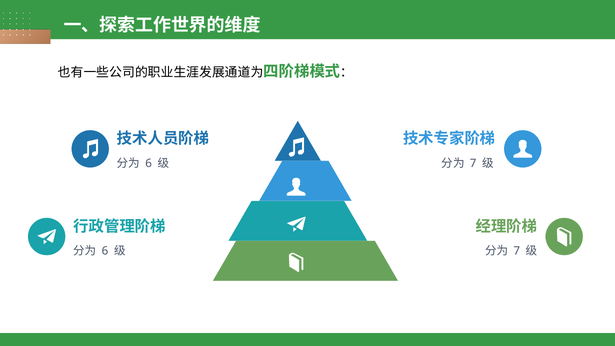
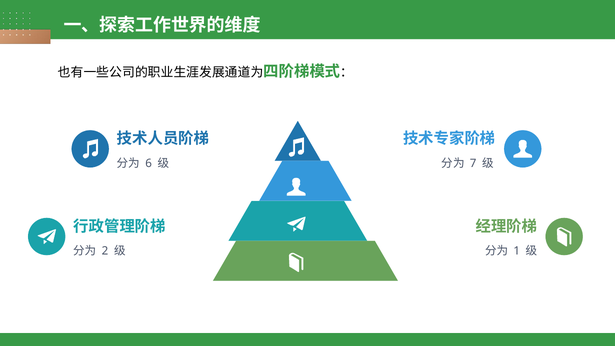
6 at (105, 251): 6 -> 2
7 at (517, 251): 7 -> 1
